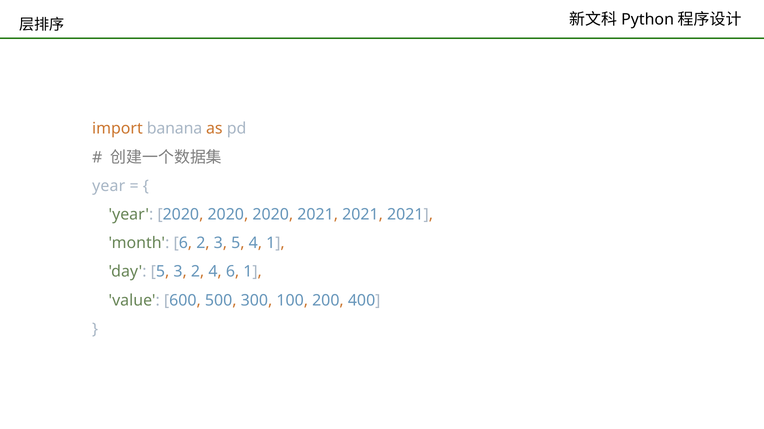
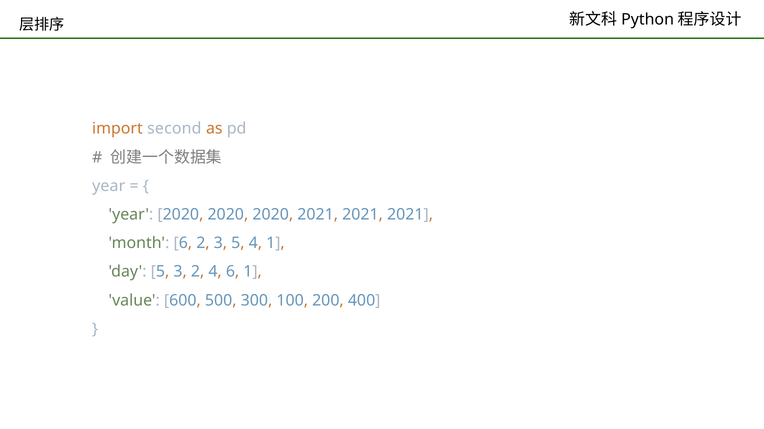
banana: banana -> second
